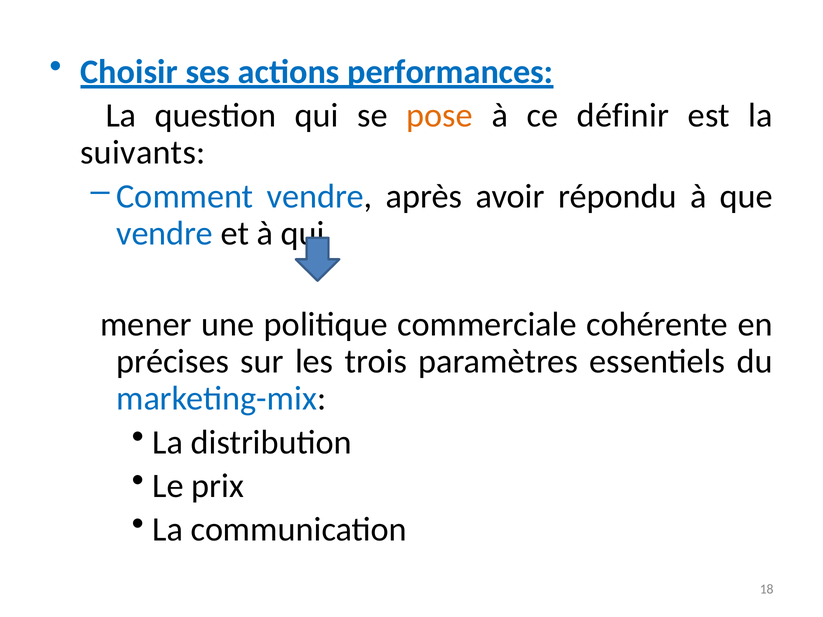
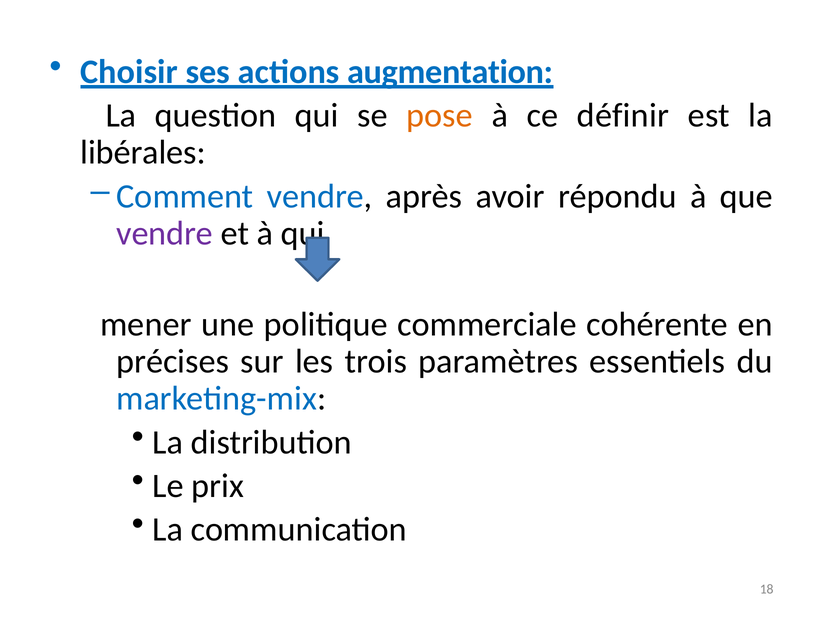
performances: performances -> augmentation
suivants: suivants -> libérales
vendre at (165, 233) colour: blue -> purple
